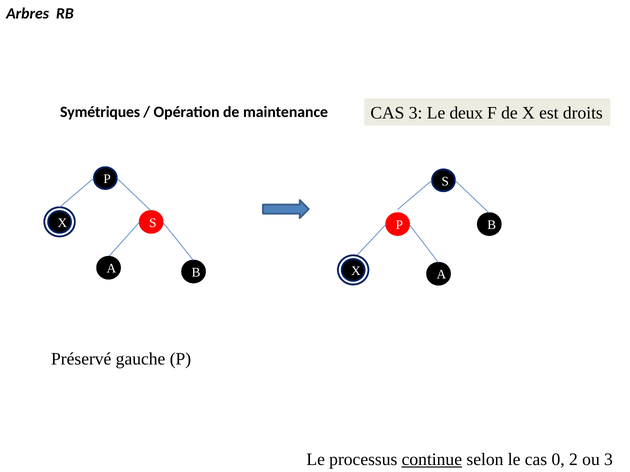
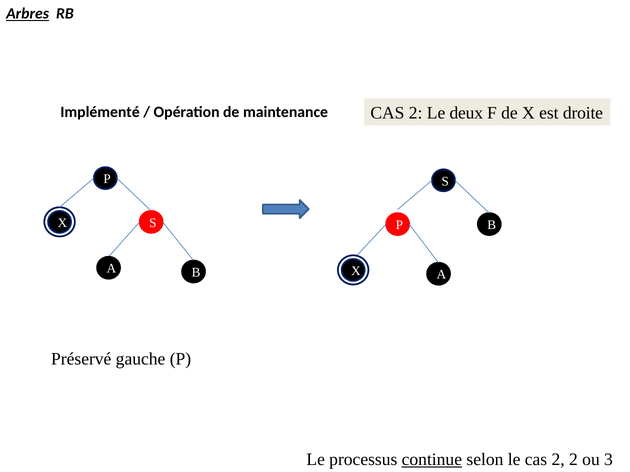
Arbres underline: none -> present
3 at (416, 113): 3 -> 2
droits: droits -> droite
Symétriques: Symétriques -> Implémenté
le cas 0: 0 -> 2
